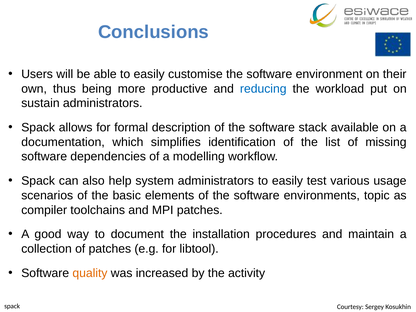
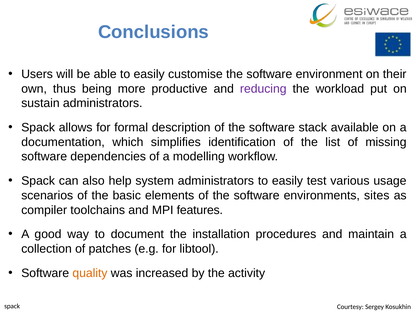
reducing colour: blue -> purple
topic: topic -> sites
MPI patches: patches -> features
